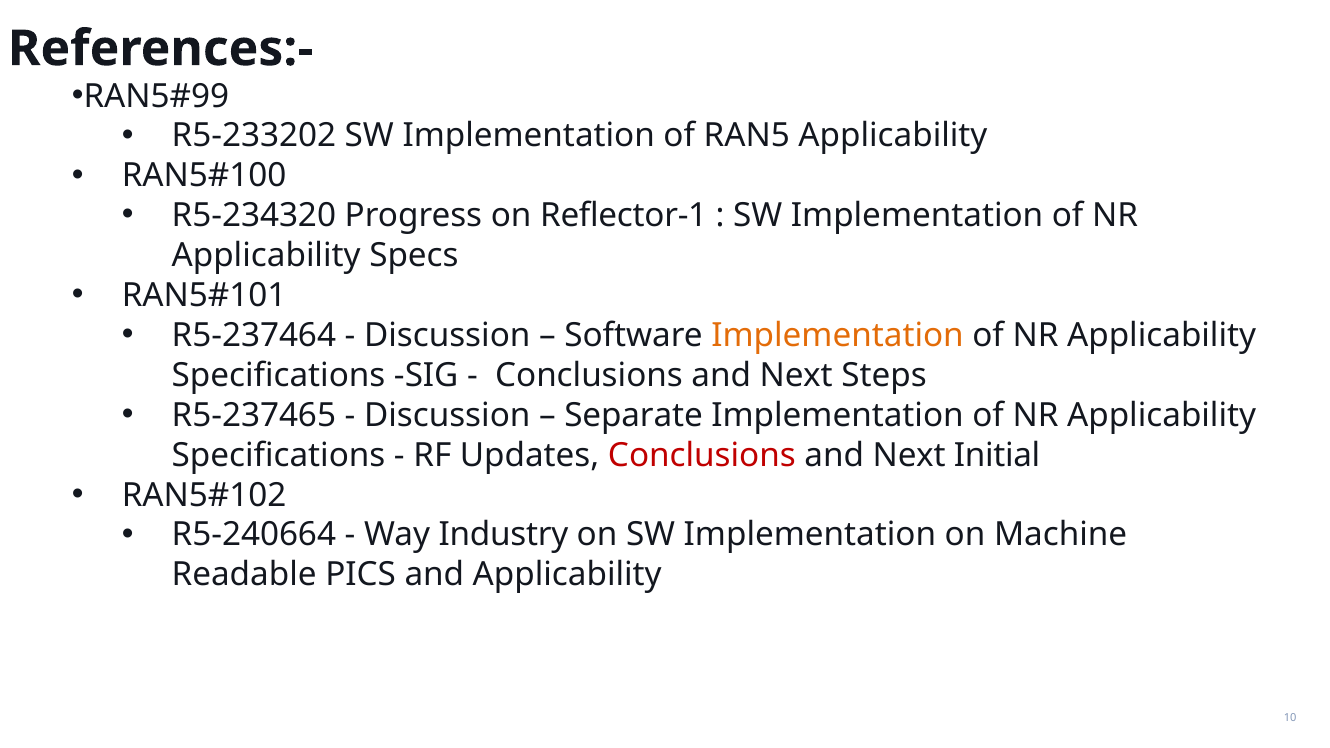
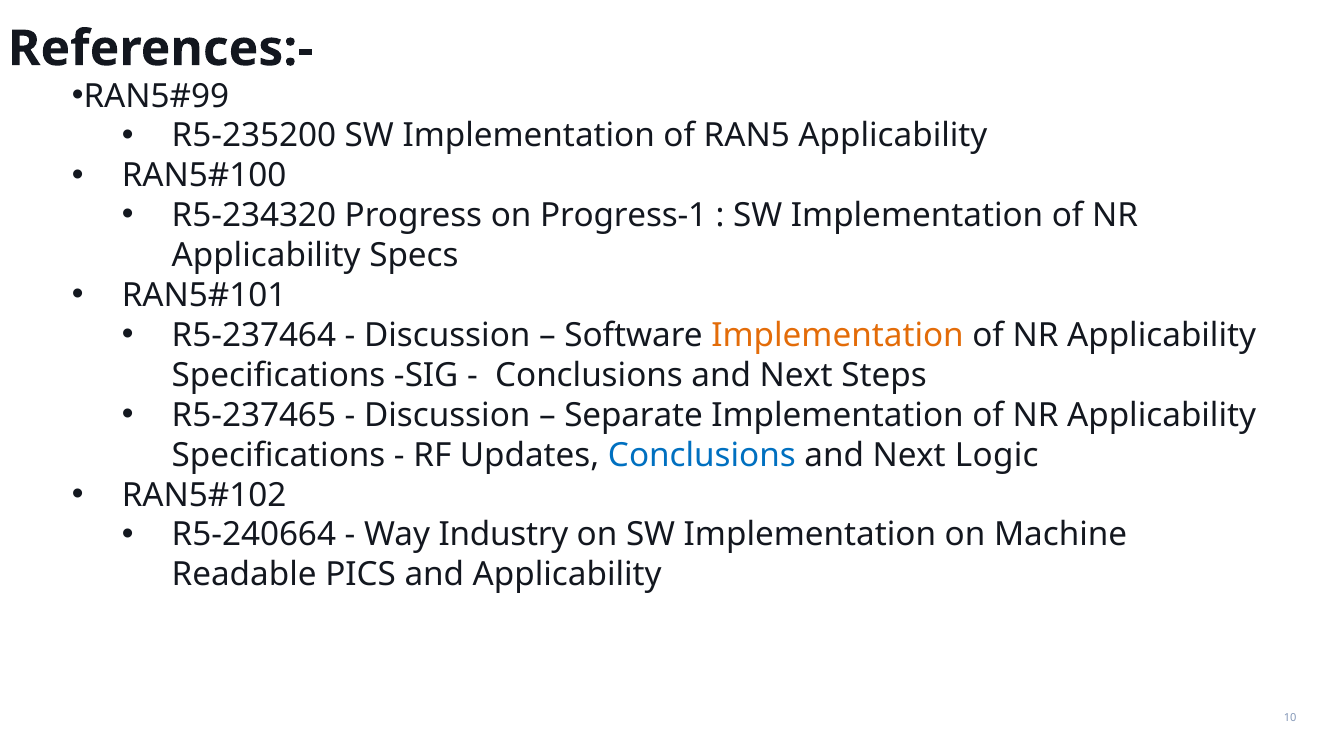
R5-233202: R5-233202 -> R5-235200
Reflector-1: Reflector-1 -> Progress-1
Conclusions at (702, 455) colour: red -> blue
Initial: Initial -> Logic
